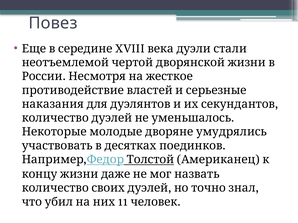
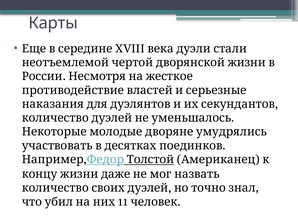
Повез: Повез -> Карты
